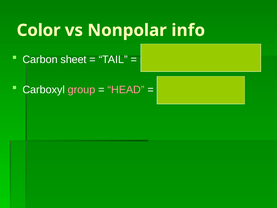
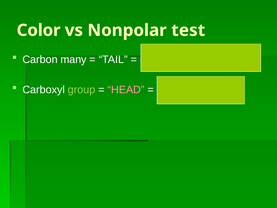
info: info -> test
sheet: sheet -> many
group colour: pink -> light green
